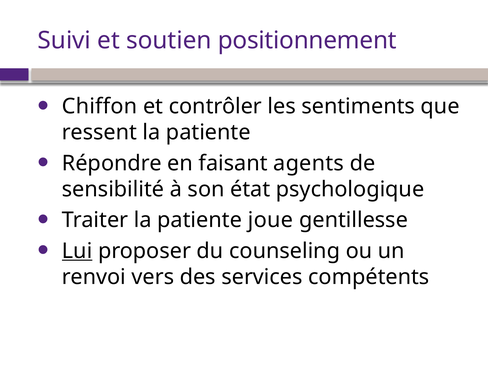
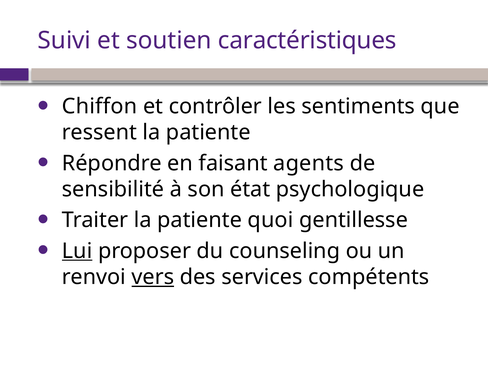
positionnement: positionnement -> caractéristiques
joue: joue -> quoi
vers underline: none -> present
